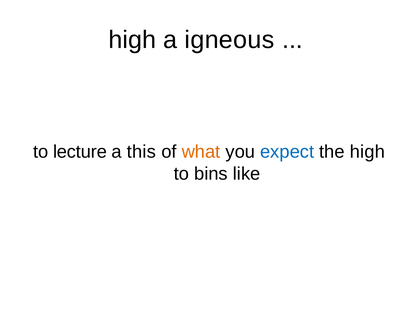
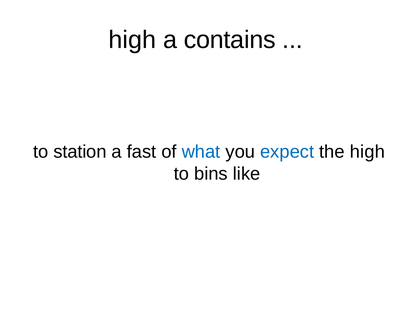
igneous: igneous -> contains
lecture: lecture -> station
this: this -> fast
what colour: orange -> blue
